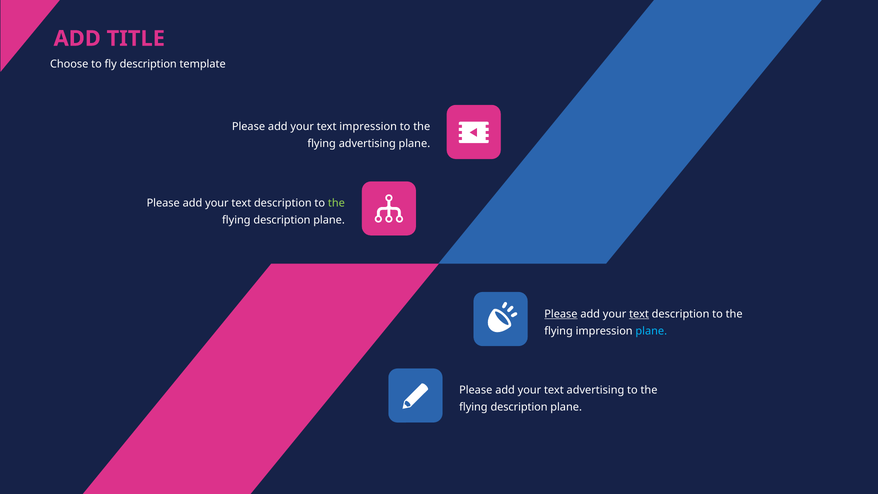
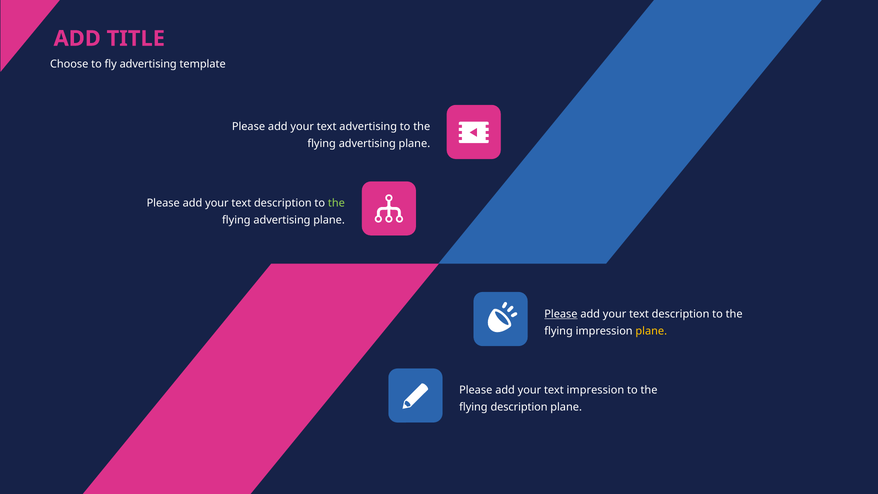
fly description: description -> advertising
text impression: impression -> advertising
description at (282, 220): description -> advertising
text at (639, 314) underline: present -> none
plane at (651, 331) colour: light blue -> yellow
text advertising: advertising -> impression
